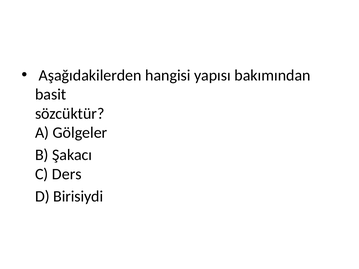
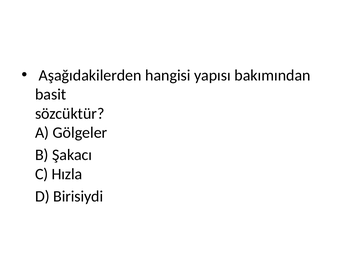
Ders: Ders -> Hızla
